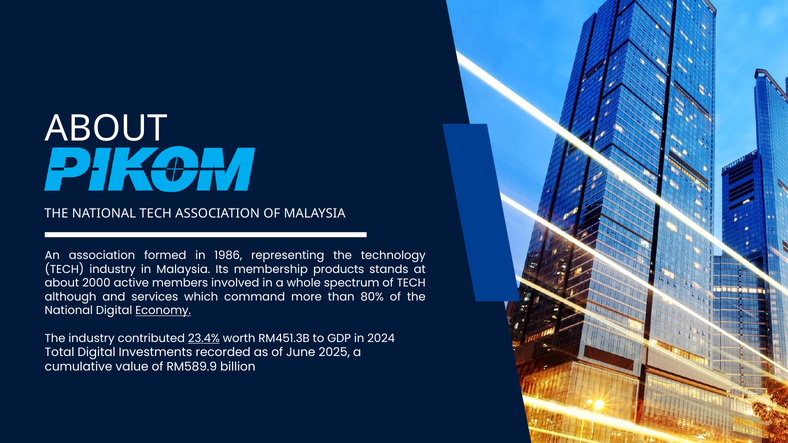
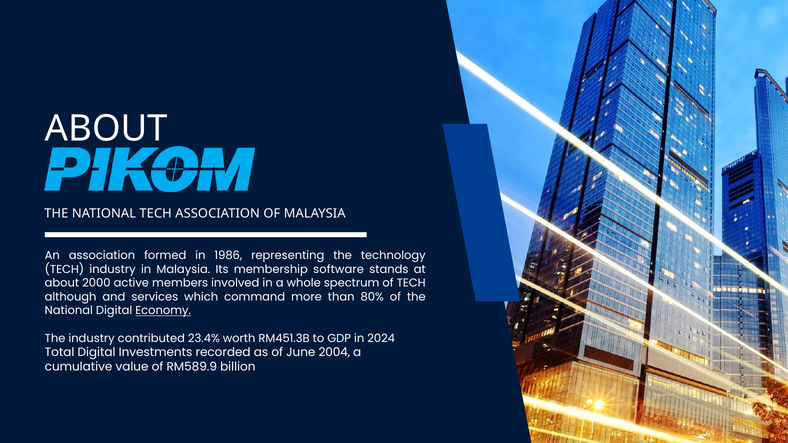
products: products -> software
23.4% underline: present -> none
2025: 2025 -> 2004
